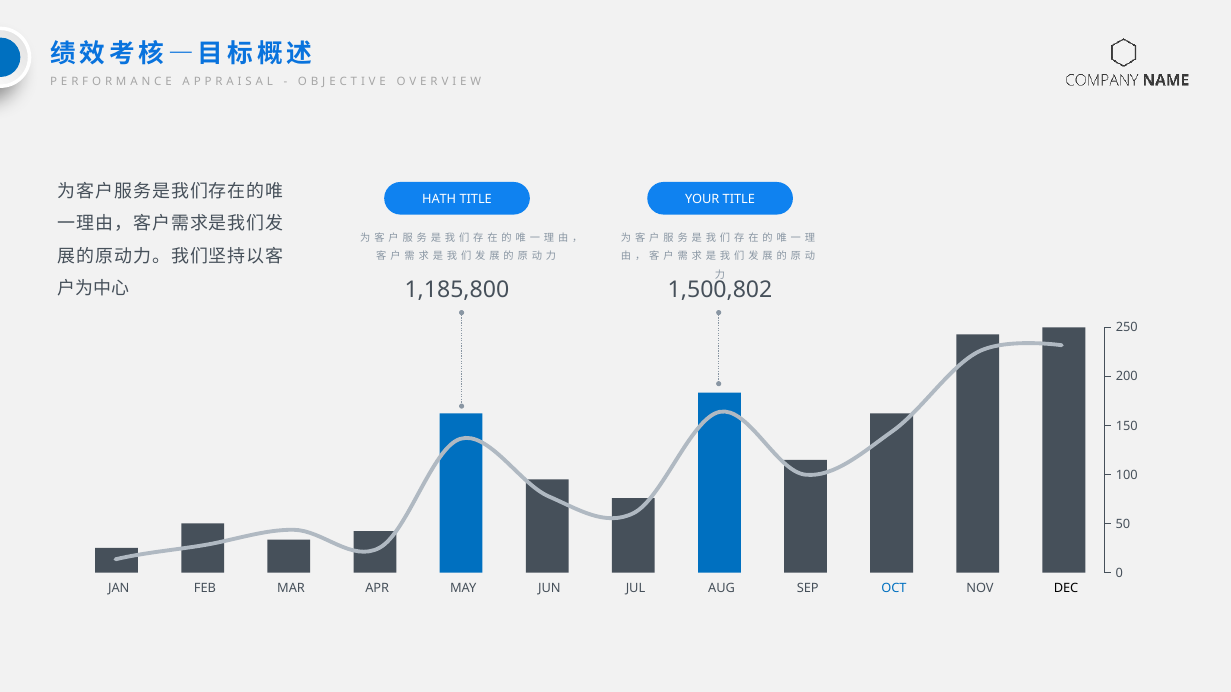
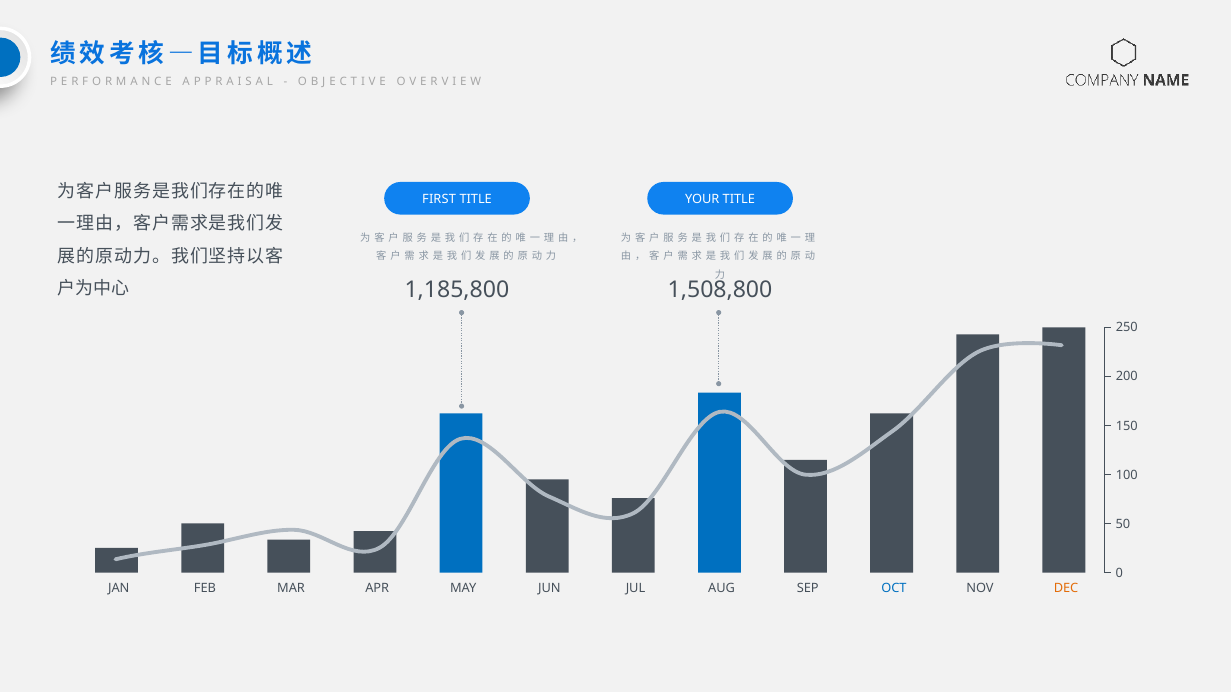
HATH: HATH -> FIRST
1,500,802: 1,500,802 -> 1,508,800
DEC colour: black -> orange
